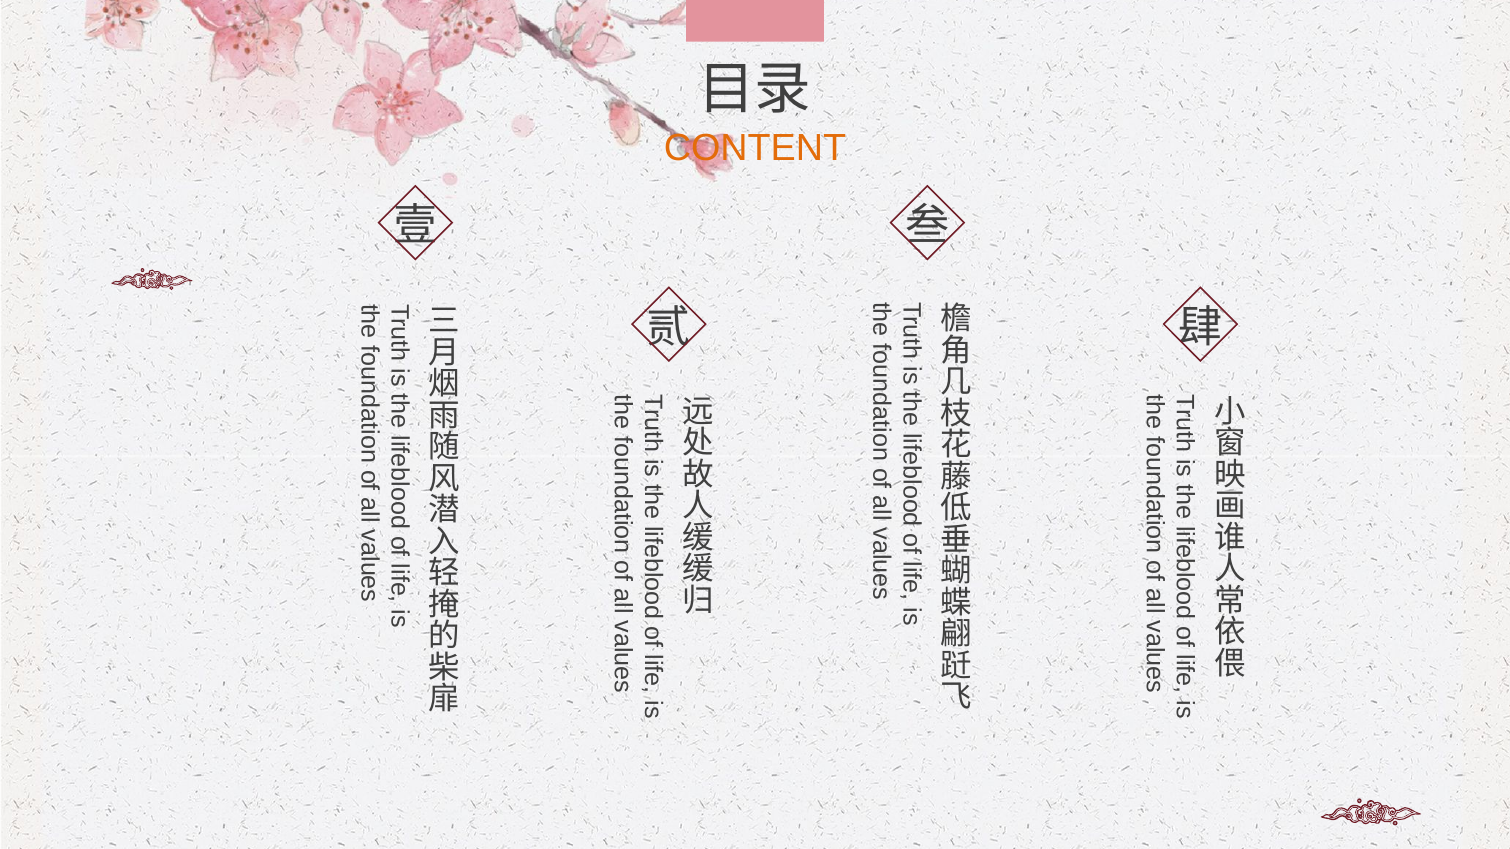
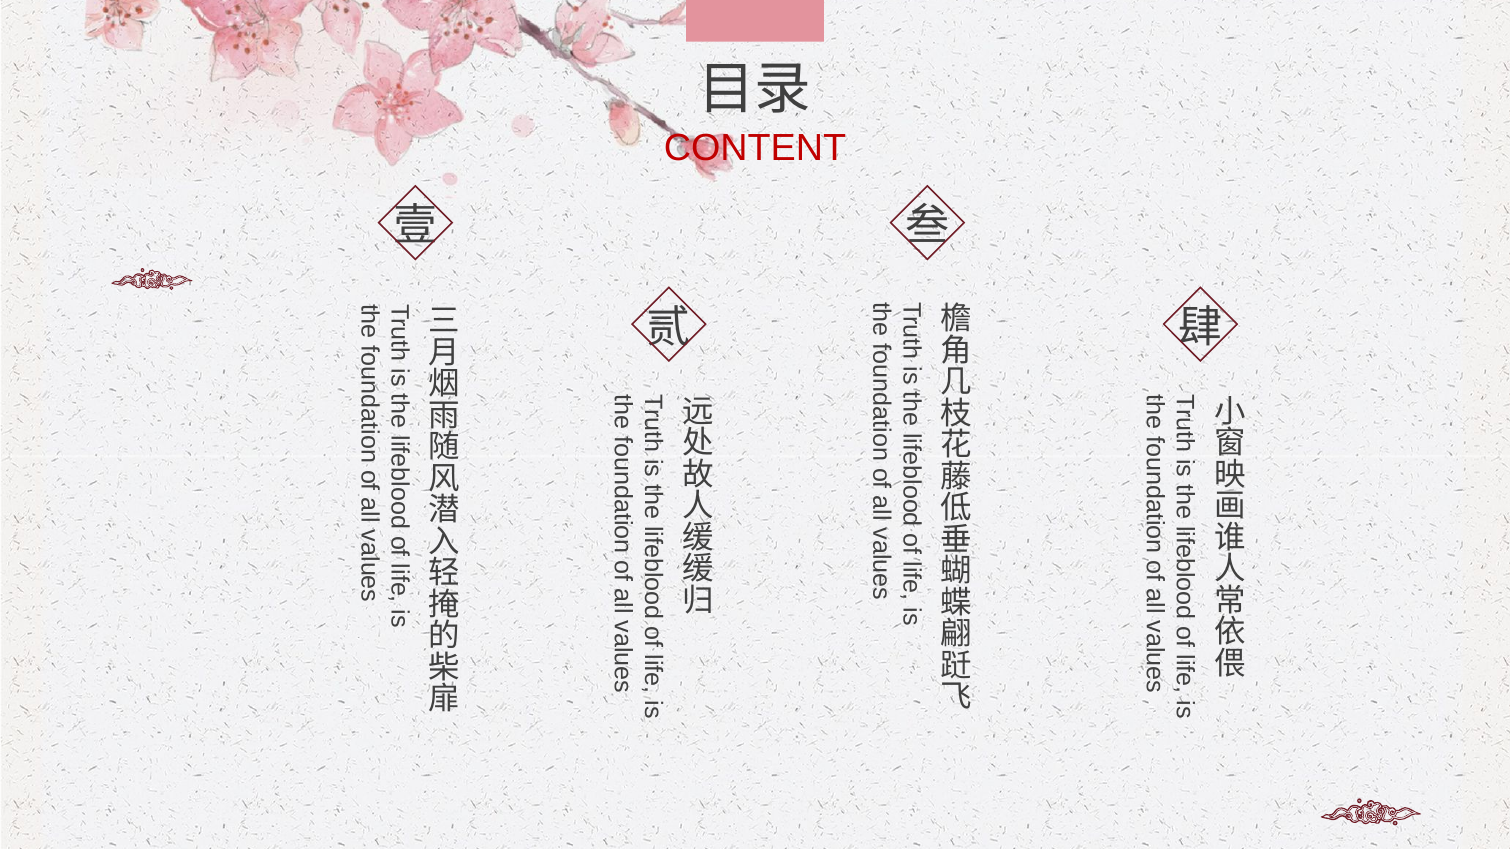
CONTENT colour: orange -> red
